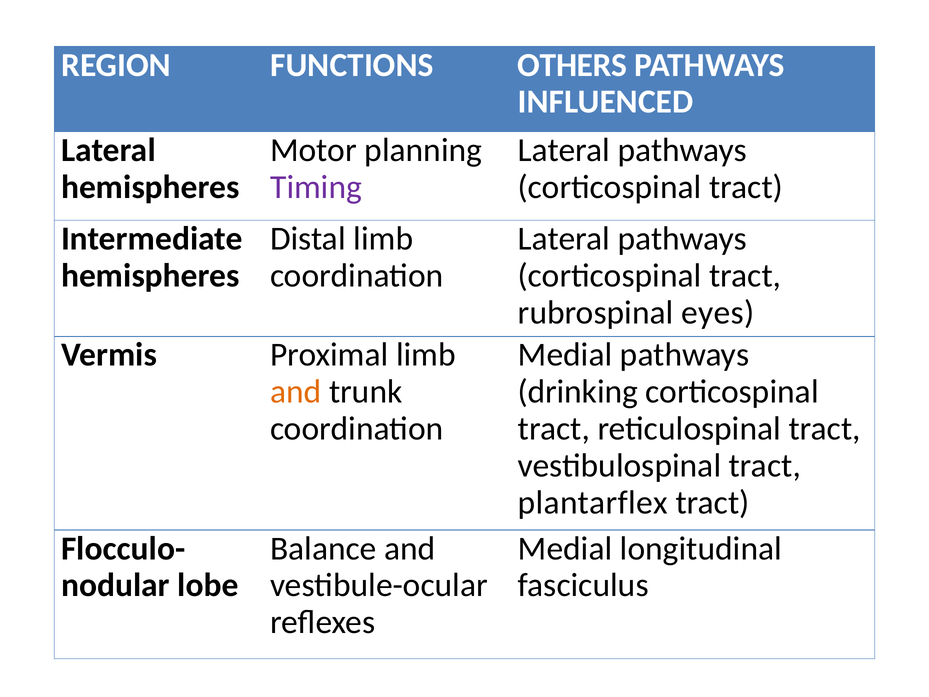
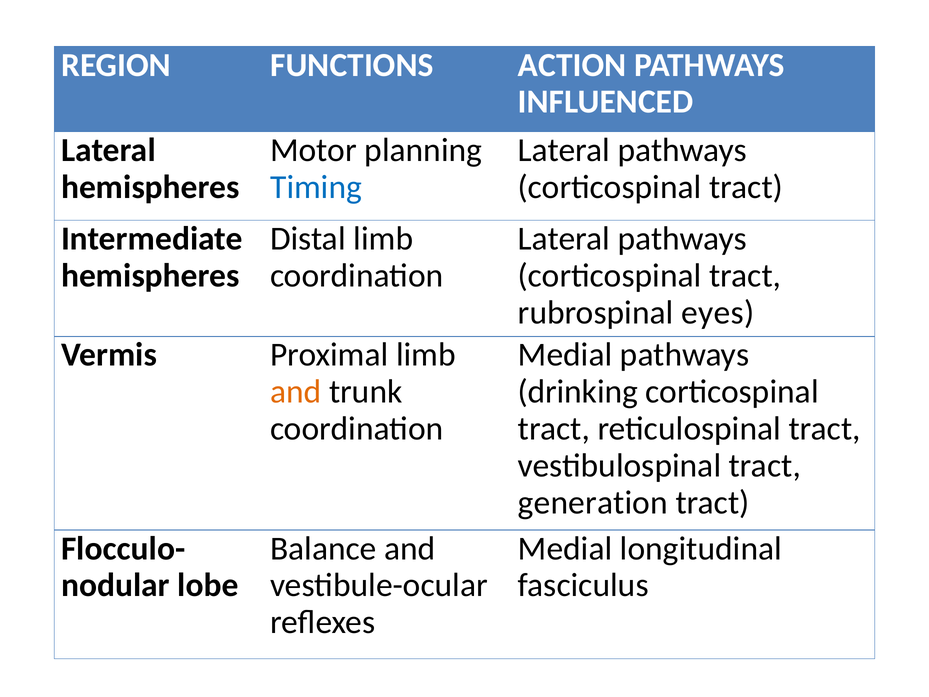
OTHERS: OTHERS -> ACTION
Timing colour: purple -> blue
plantarflex: plantarflex -> generation
